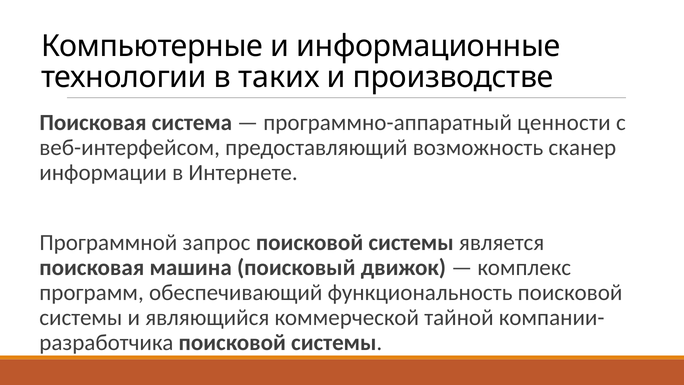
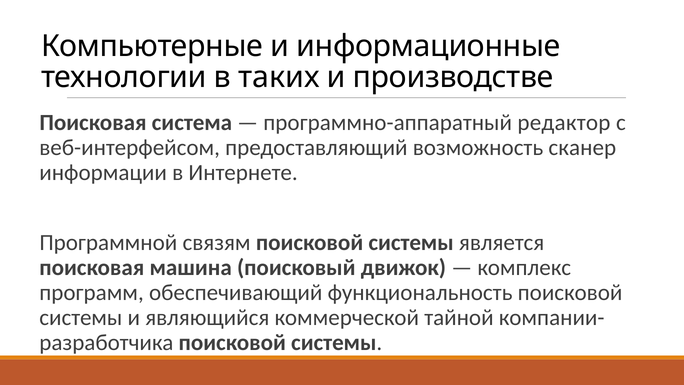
ценности: ценности -> редактор
запрос: запрос -> связям
